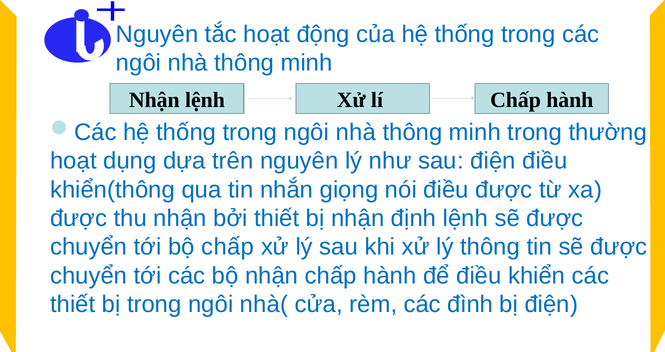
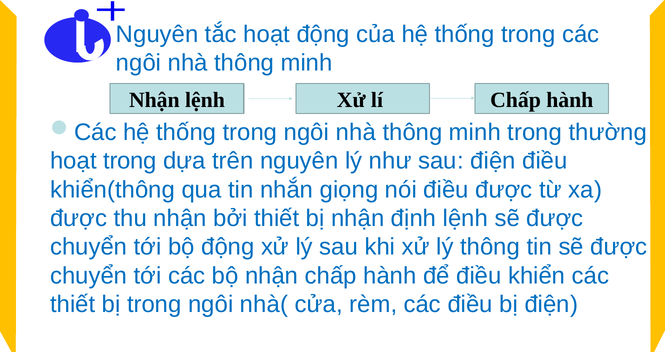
hoạt dụng: dụng -> trong
bộ chấp: chấp -> động
các đình: đình -> điều
